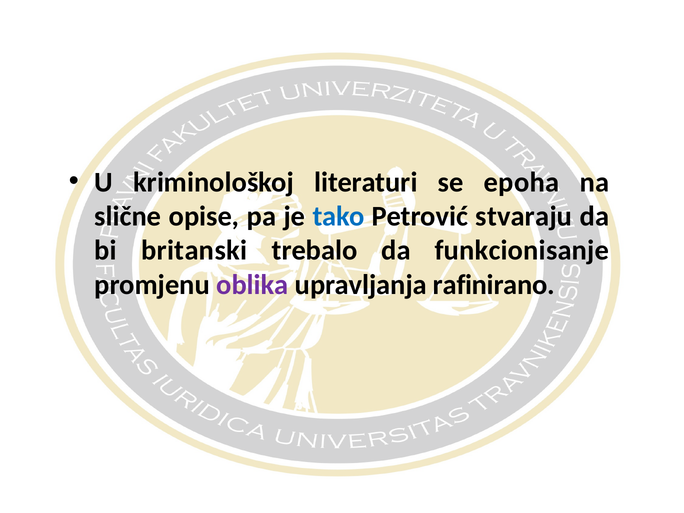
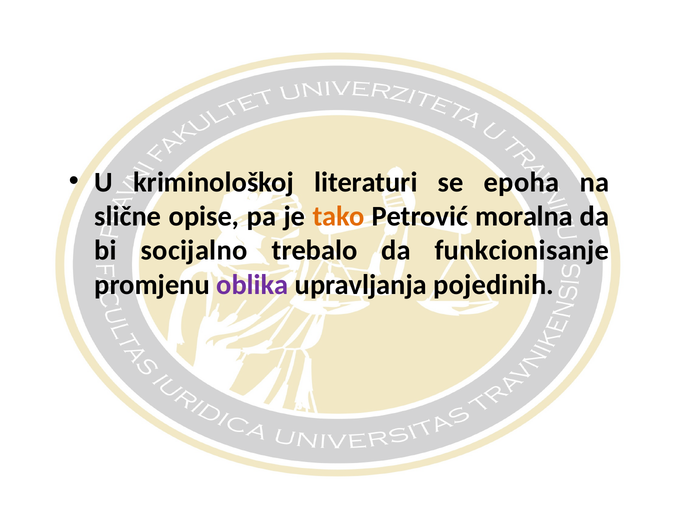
tako colour: blue -> orange
stvaraju: stvaraju -> moralna
britanski: britanski -> socijalno
rafinirano: rafinirano -> pojedinih
